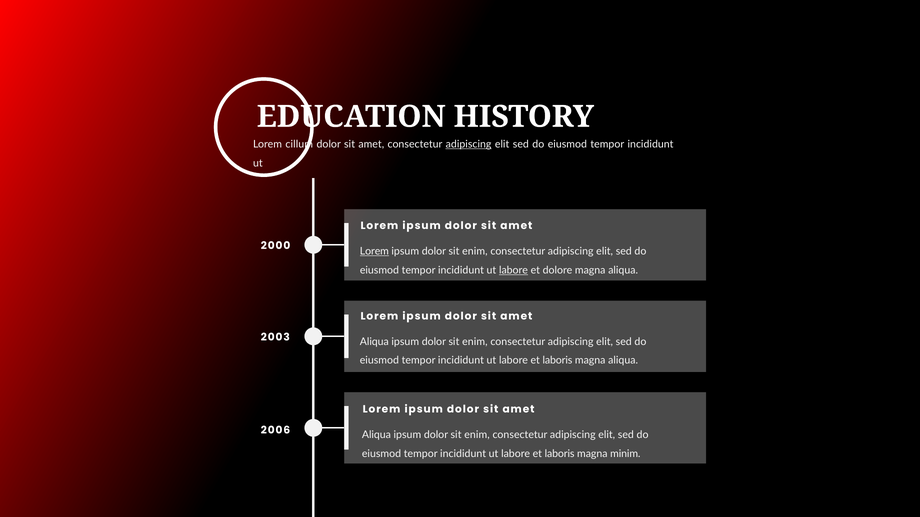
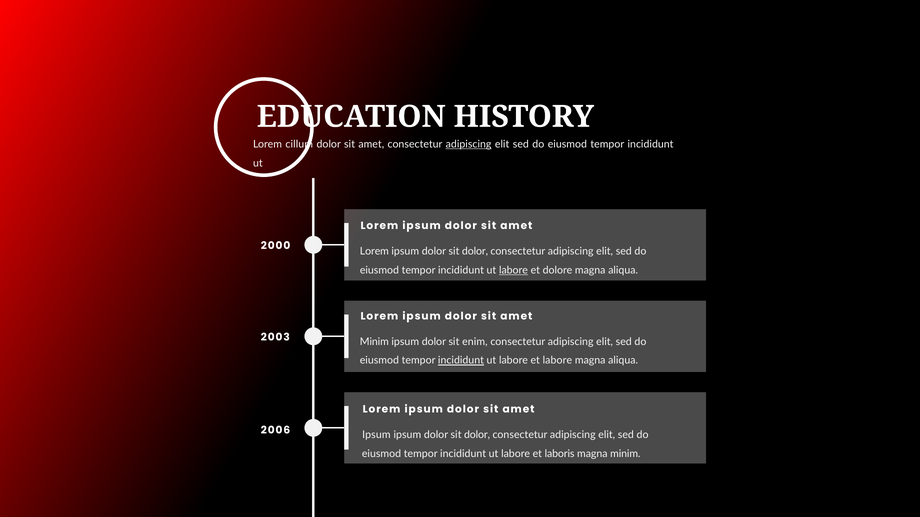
Lorem at (374, 251) underline: present -> none
enim at (475, 251): enim -> dolor
Aliqua at (374, 342): Aliqua -> Minim
incididunt at (461, 361) underline: none -> present
laboris at (557, 361): laboris -> labore
Aliqua at (376, 435): Aliqua -> Ipsum
enim at (477, 435): enim -> dolor
